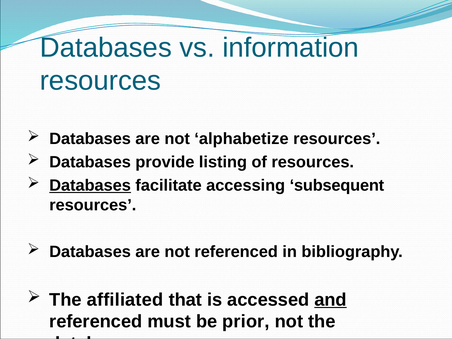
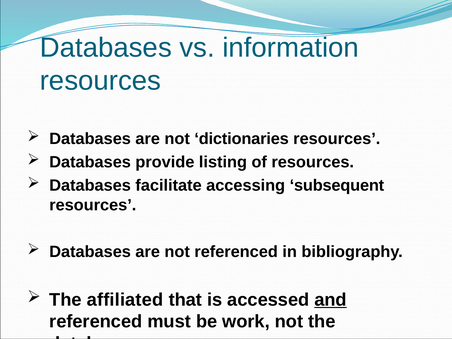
alphabetize: alphabetize -> dictionaries
Databases at (90, 185) underline: present -> none
prior: prior -> work
